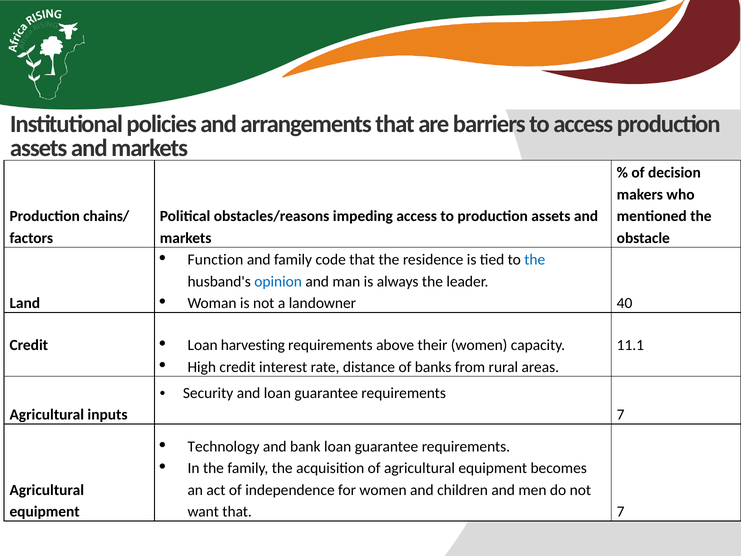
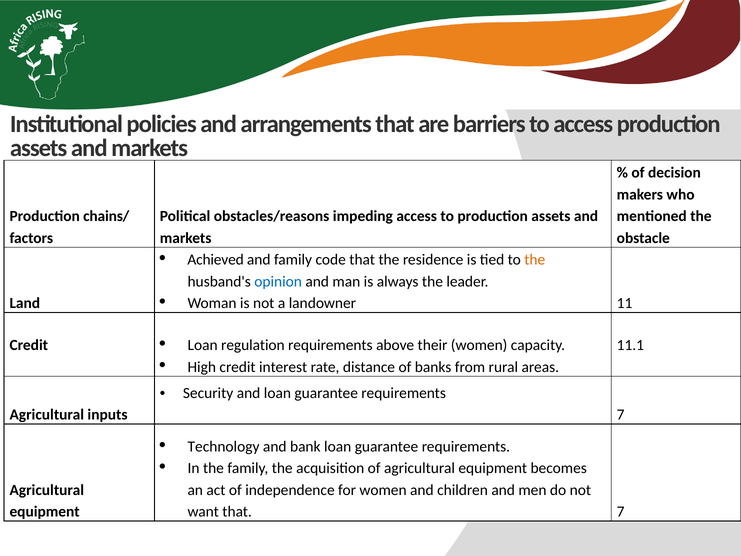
Function: Function -> Achieved
the at (535, 260) colour: blue -> orange
40: 40 -> 11
harvesting: harvesting -> regulation
